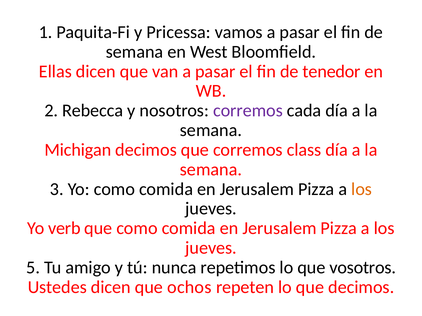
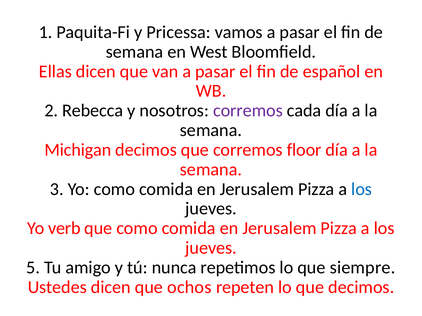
tenedor: tenedor -> español
class: class -> floor
los at (362, 189) colour: orange -> blue
vosotros: vosotros -> siempre
